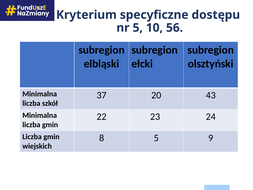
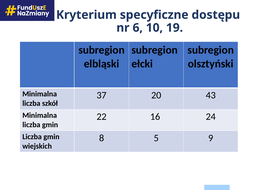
nr 5: 5 -> 6
56: 56 -> 19
23: 23 -> 16
